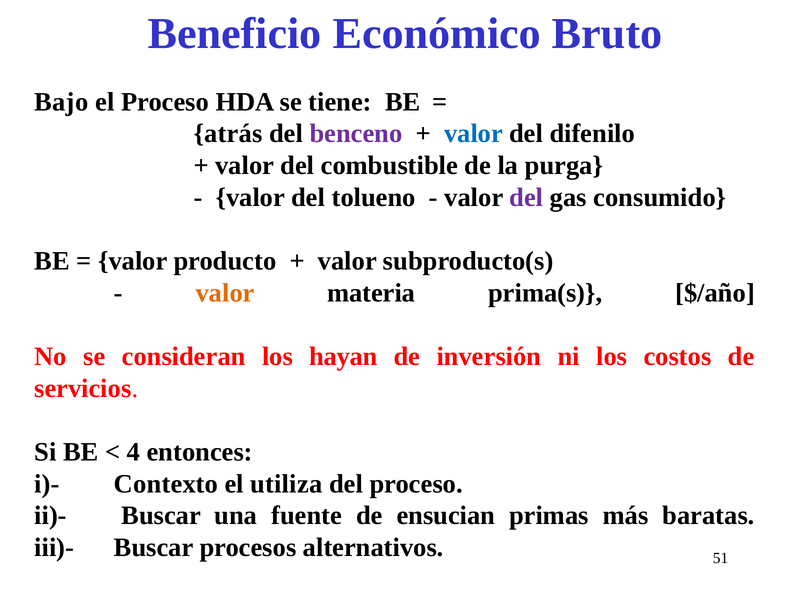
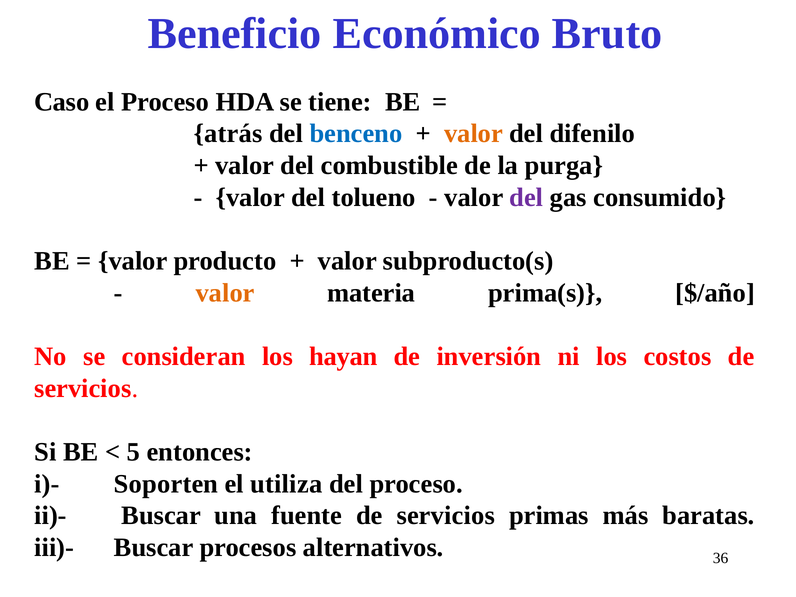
Bajo: Bajo -> Caso
benceno colour: purple -> blue
valor at (473, 134) colour: blue -> orange
4: 4 -> 5
Contexto: Contexto -> Soporten
fuente de ensucian: ensucian -> servicios
51: 51 -> 36
